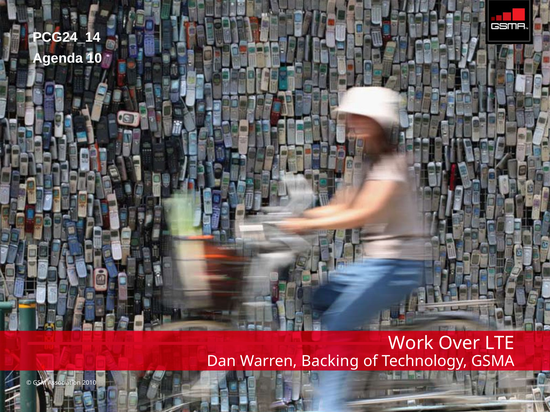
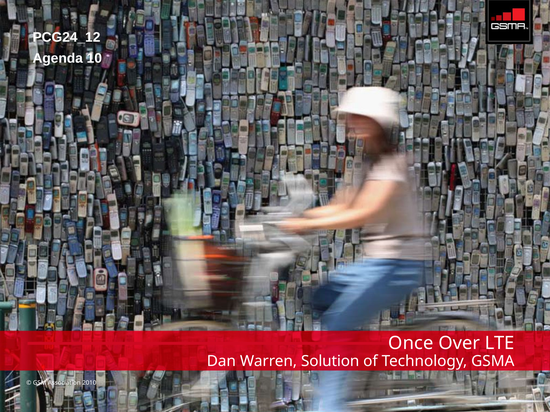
PCG24_14: PCG24_14 -> PCG24_12
Work: Work -> Once
Backing: Backing -> Solution
